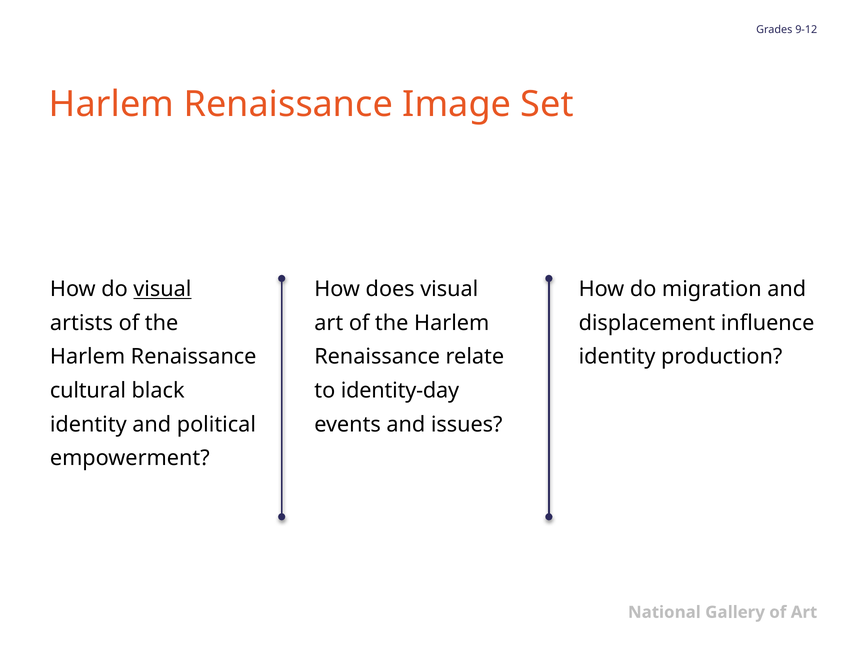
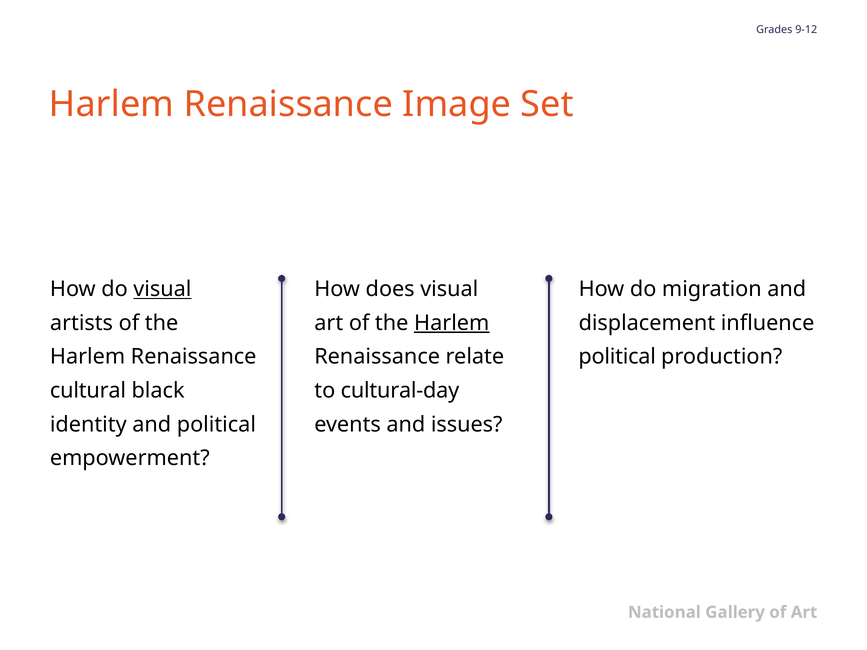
Harlem at (452, 323) underline: none -> present
identity at (617, 357): identity -> political
identity-day: identity-day -> cultural-day
